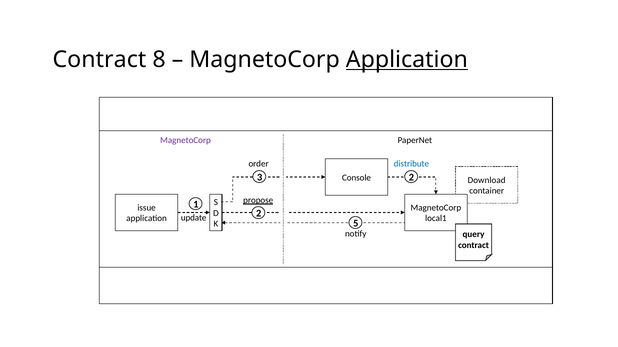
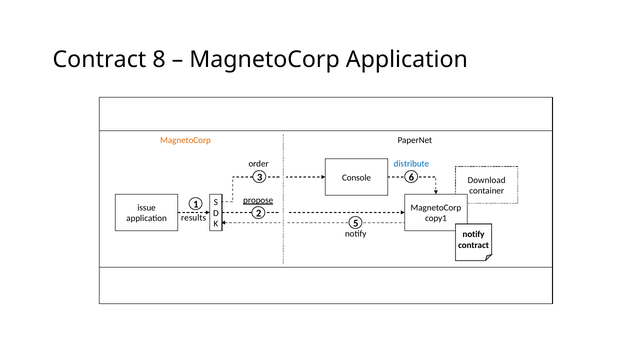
Application at (407, 60) underline: present -> none
MagnetoCorp at (186, 140) colour: purple -> orange
3 2: 2 -> 6
update: update -> results
local1: local1 -> copy1
query at (474, 235): query -> notify
